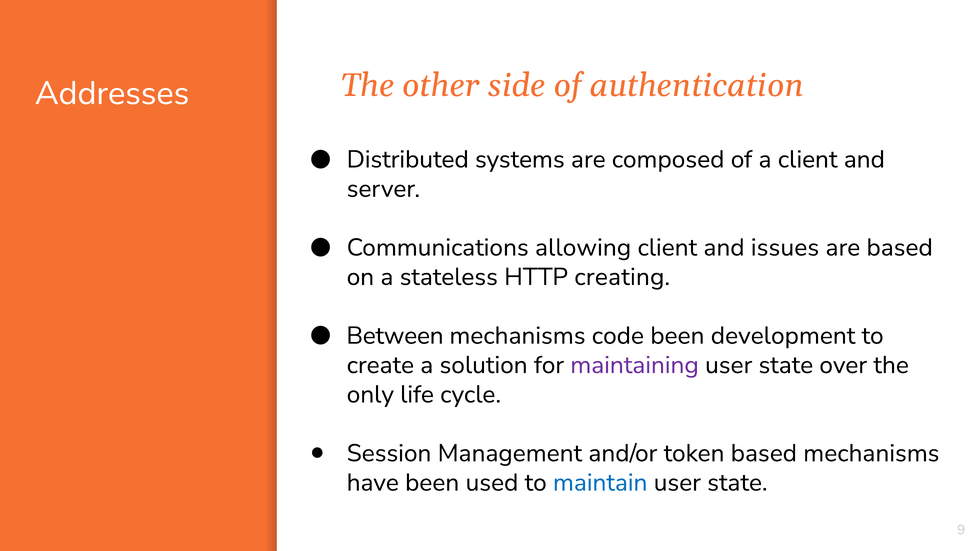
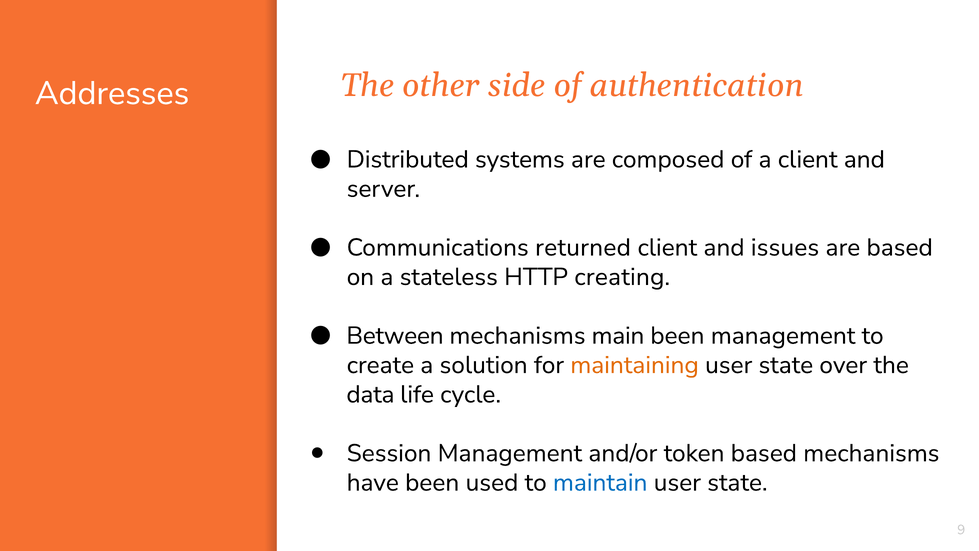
allowing: allowing -> returned
code: code -> main
been development: development -> management
maintaining colour: purple -> orange
only: only -> data
